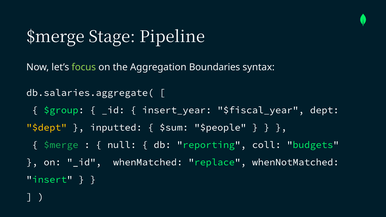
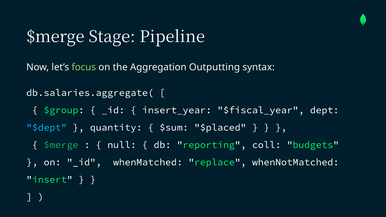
Boundaries: Boundaries -> Outputting
$dept colour: yellow -> light blue
inputted: inputted -> quantity
$people: $people -> $placed
